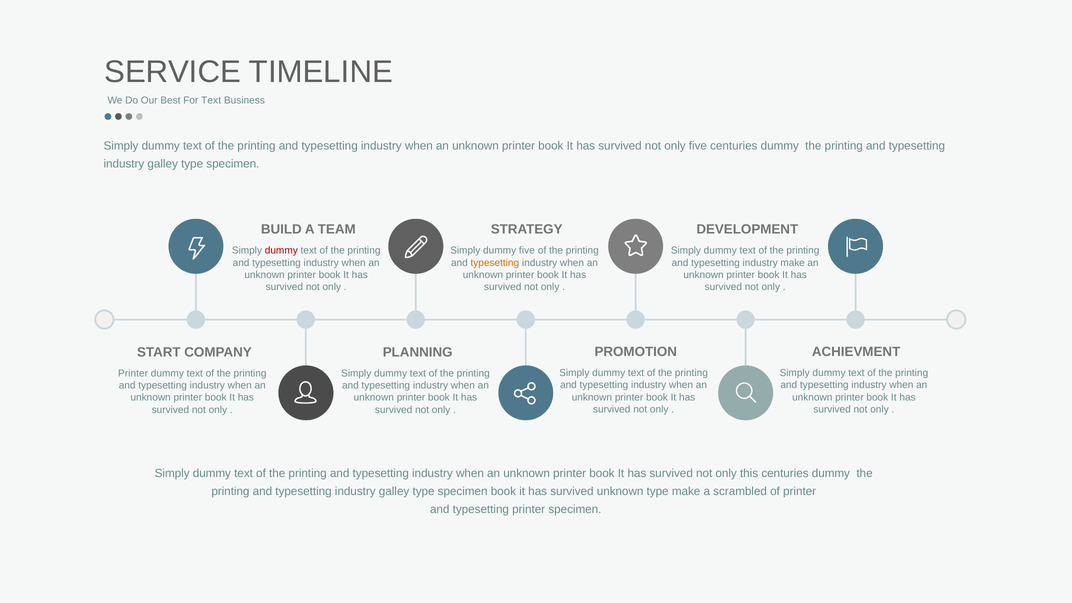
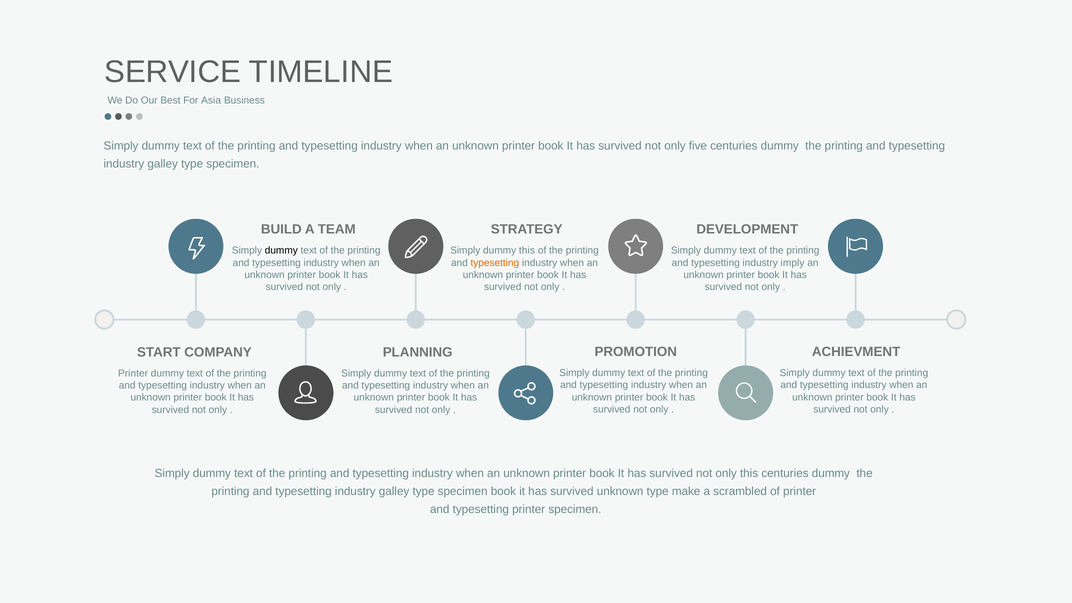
For Text: Text -> Asia
dummy at (281, 251) colour: red -> black
dummy five: five -> this
industry make: make -> imply
